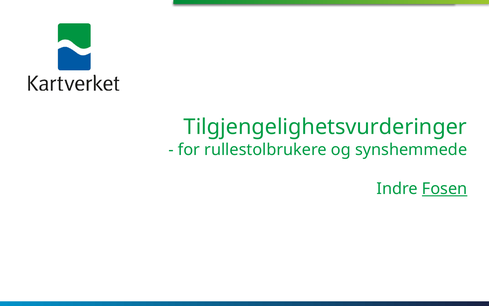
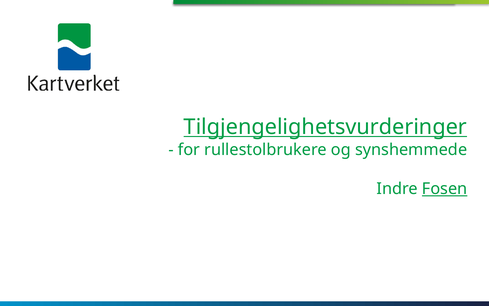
Tilgjengelighetsvurderinger underline: none -> present
